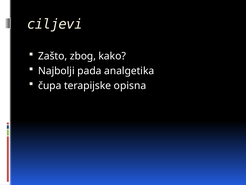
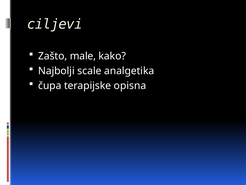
zbog: zbog -> male
pada: pada -> scale
